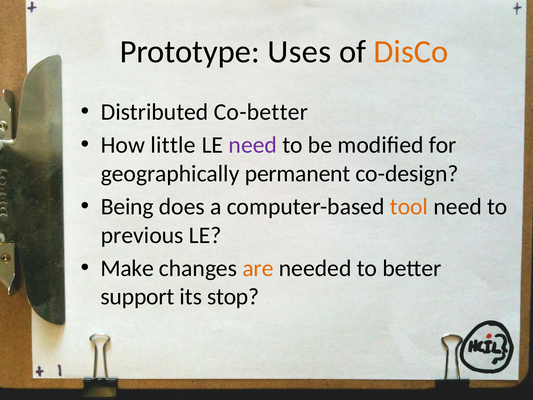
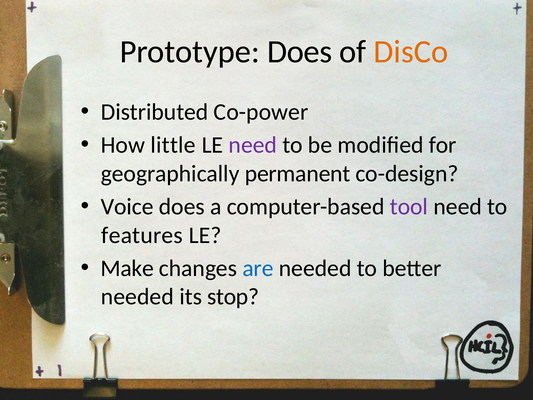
Prototype Uses: Uses -> Does
Co-better: Co-better -> Co-power
Being: Being -> Voice
tool colour: orange -> purple
previous: previous -> features
are colour: orange -> blue
support at (138, 297): support -> needed
